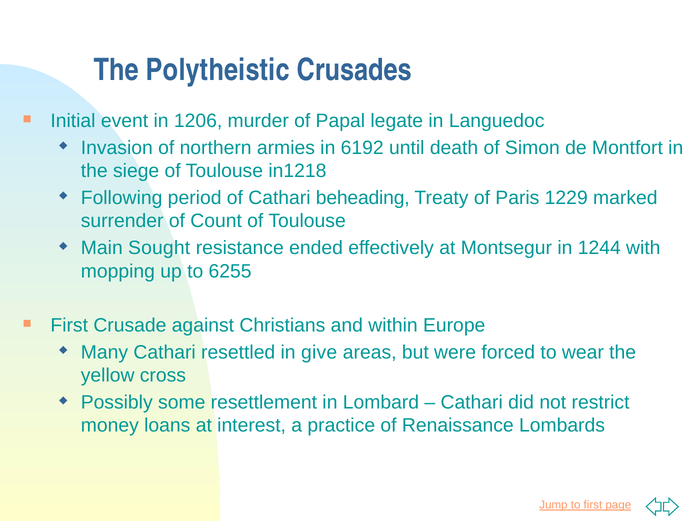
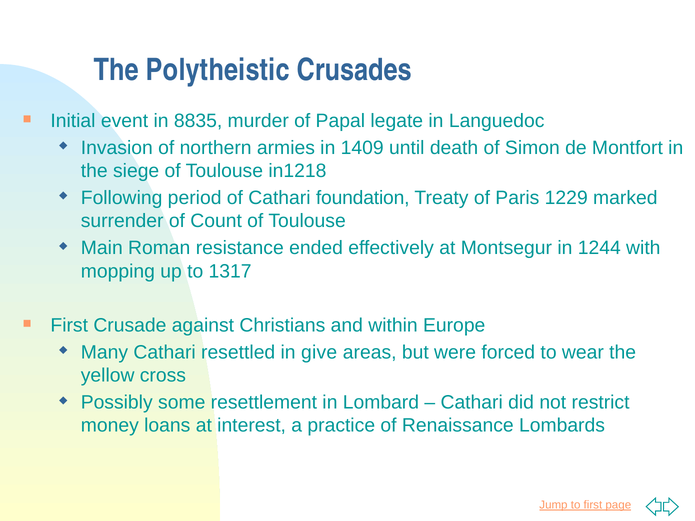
1206: 1206 -> 8835
6192: 6192 -> 1409
beheading: beheading -> foundation
Sought: Sought -> Roman
6255: 6255 -> 1317
